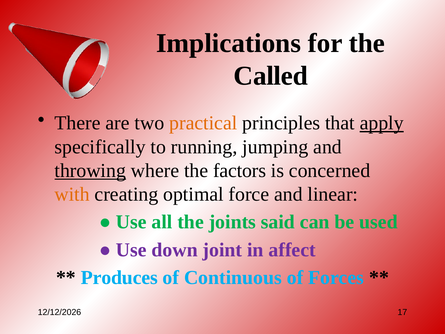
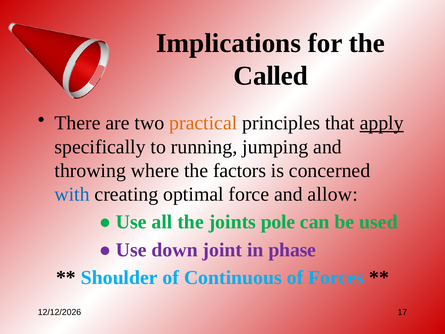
throwing underline: present -> none
with colour: orange -> blue
linear: linear -> allow
said: said -> pole
affect: affect -> phase
Produces: Produces -> Shoulder
